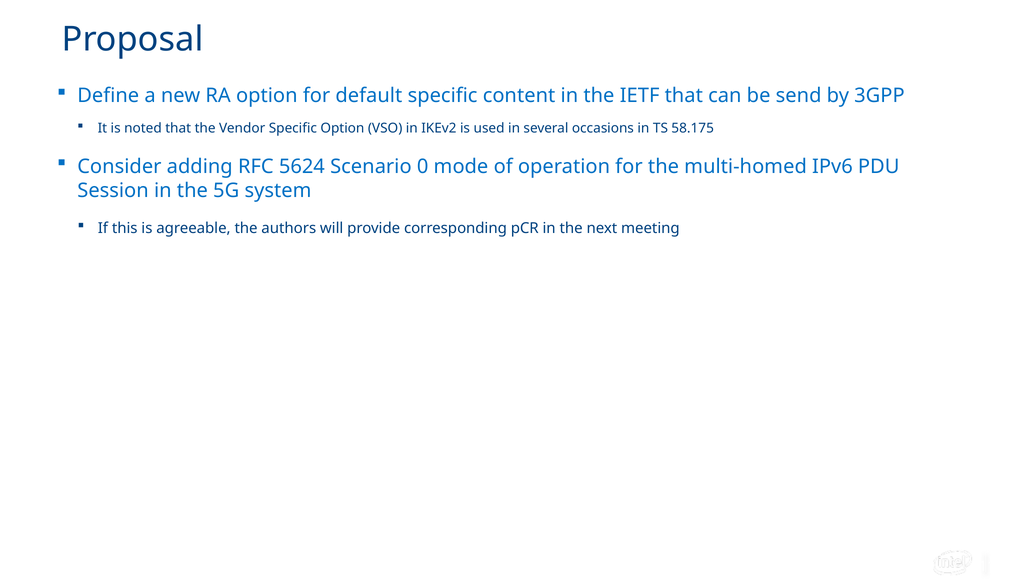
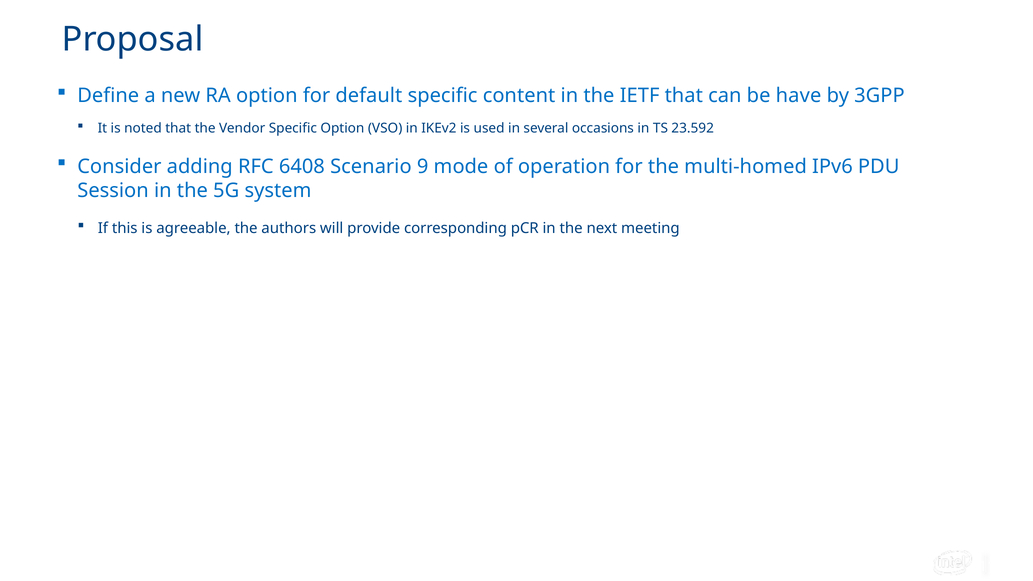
send: send -> have
58.175: 58.175 -> 23.592
5624: 5624 -> 6408
0: 0 -> 9
